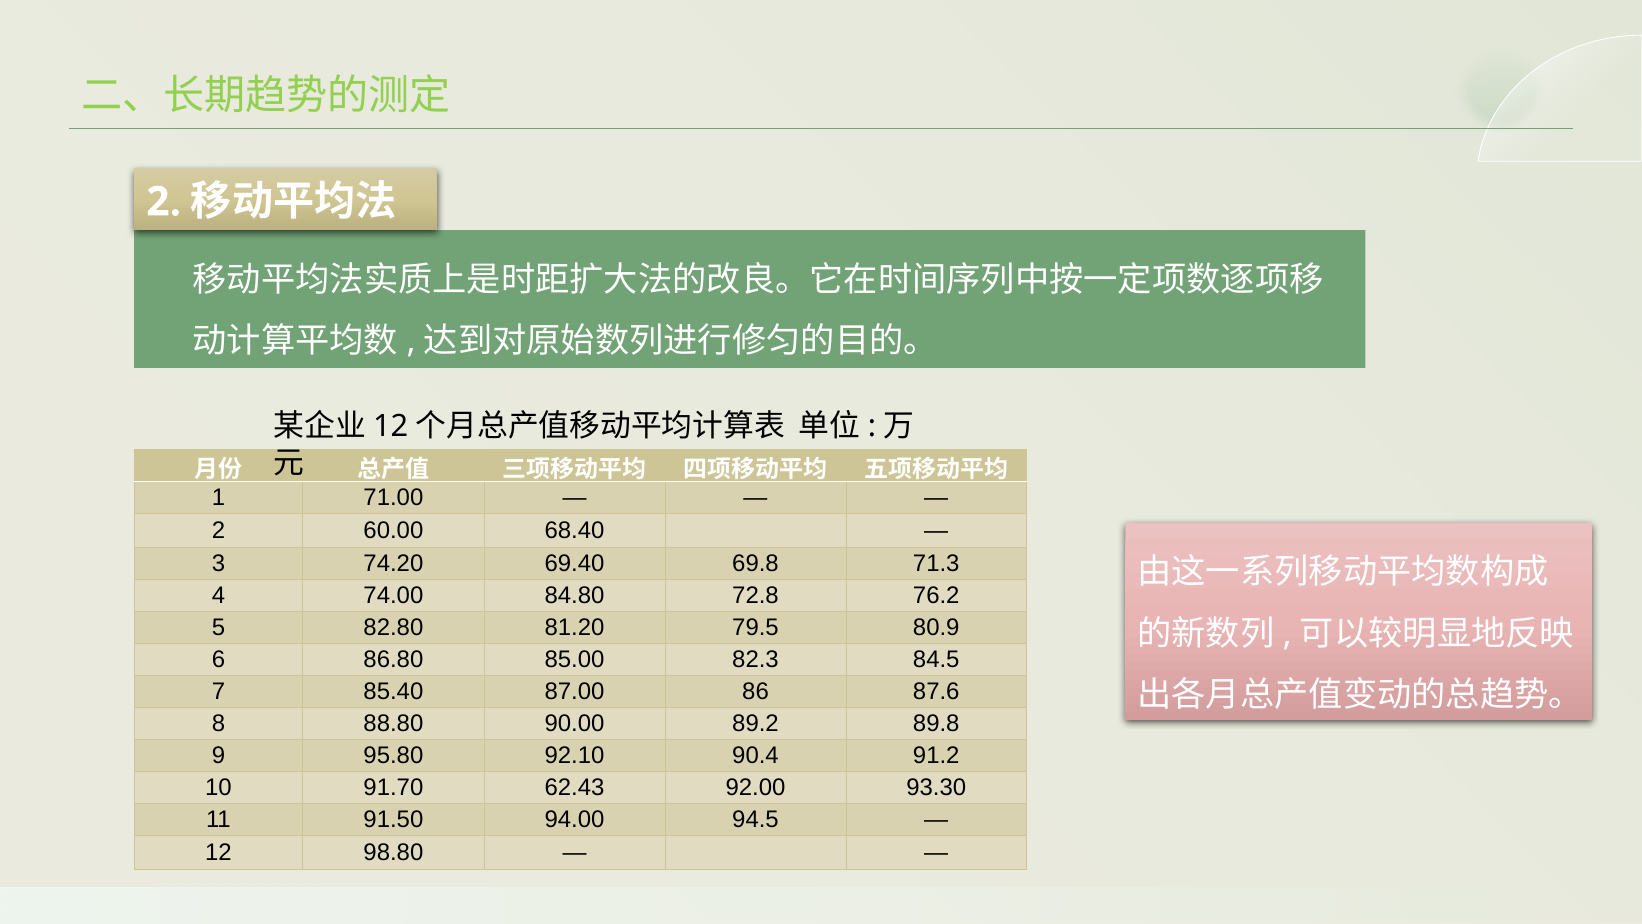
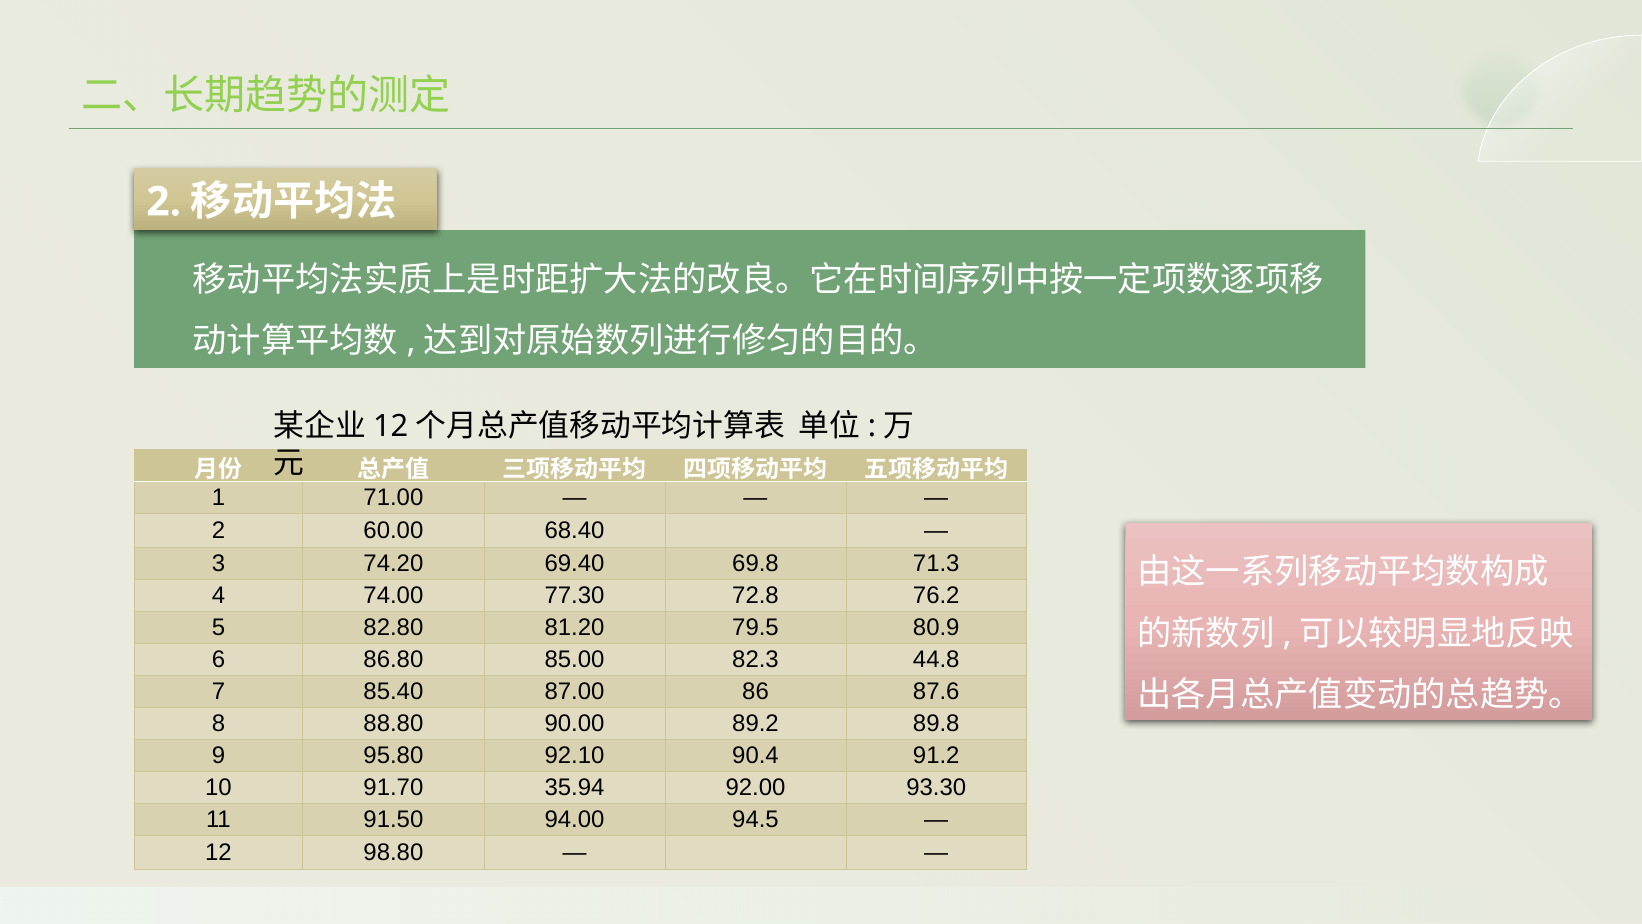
84.80: 84.80 -> 77.30
84.5: 84.5 -> 44.8
62.43: 62.43 -> 35.94
